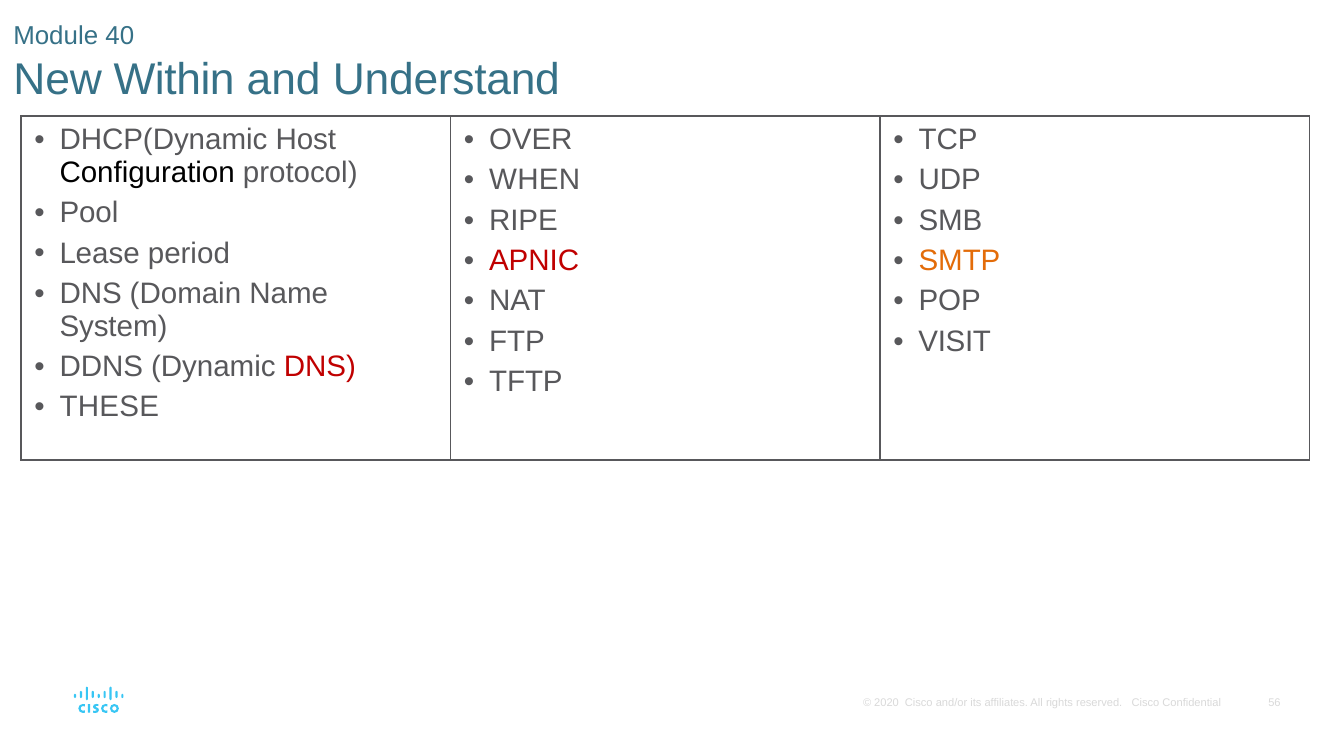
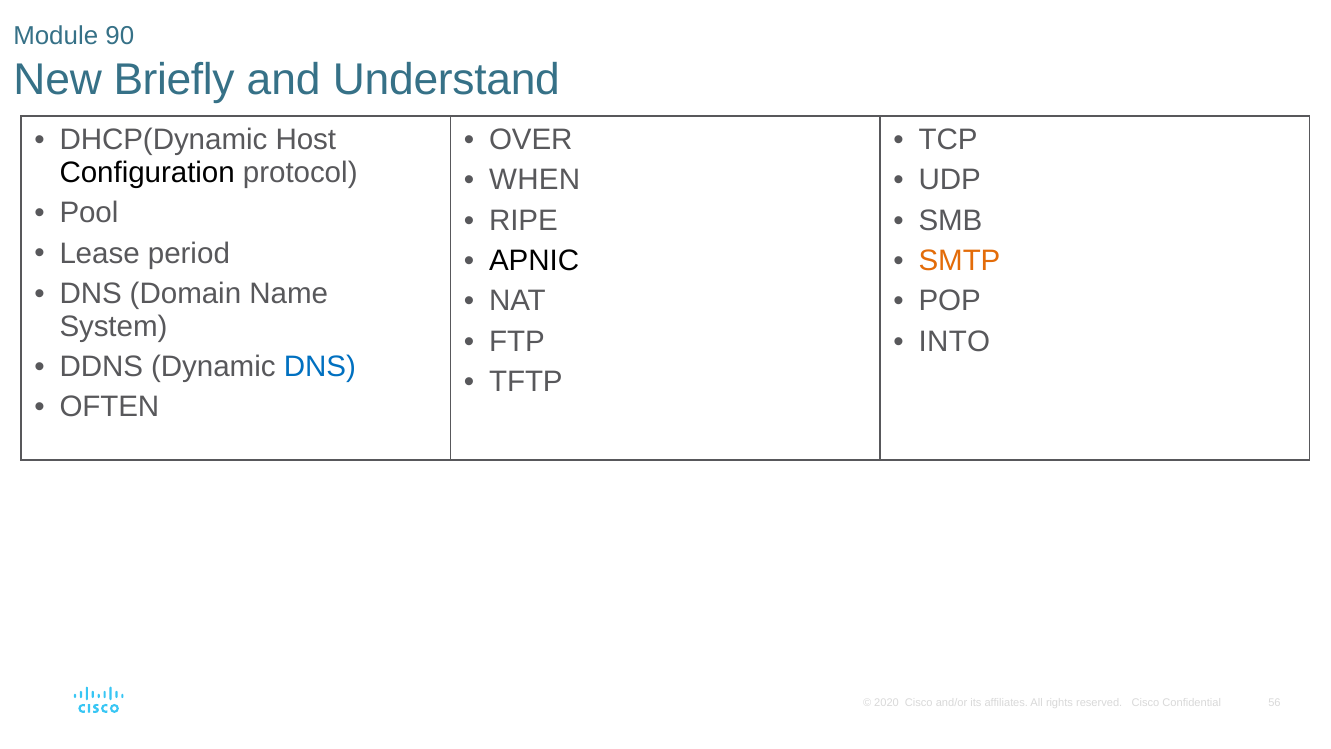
40: 40 -> 90
Within: Within -> Briefly
APNIC colour: red -> black
VISIT: VISIT -> INTO
DNS at (320, 367) colour: red -> blue
THESE: THESE -> OFTEN
